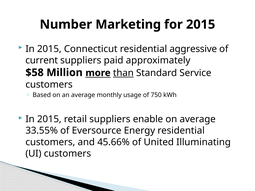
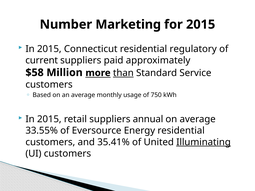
aggressive: aggressive -> regulatory
enable: enable -> annual
45.66%: 45.66% -> 35.41%
Illuminating underline: none -> present
